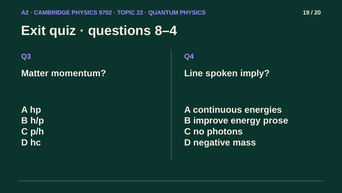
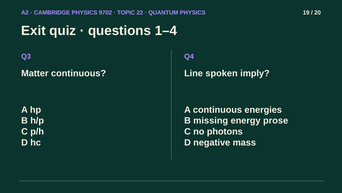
8–4: 8–4 -> 1–4
Matter momentum: momentum -> continuous
improve: improve -> missing
